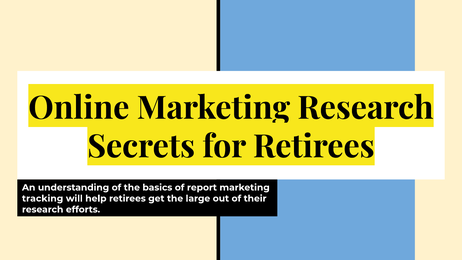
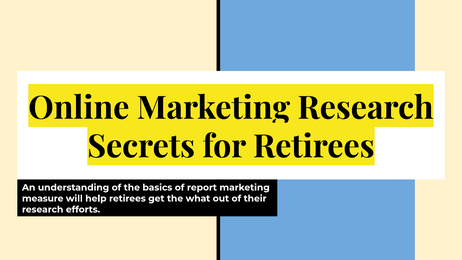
tracking: tracking -> measure
large: large -> what
